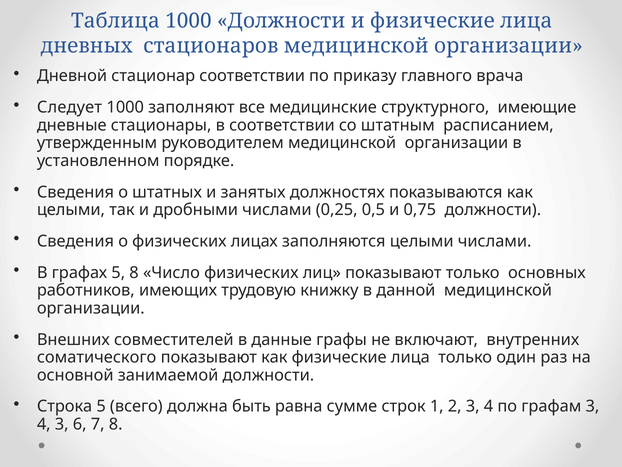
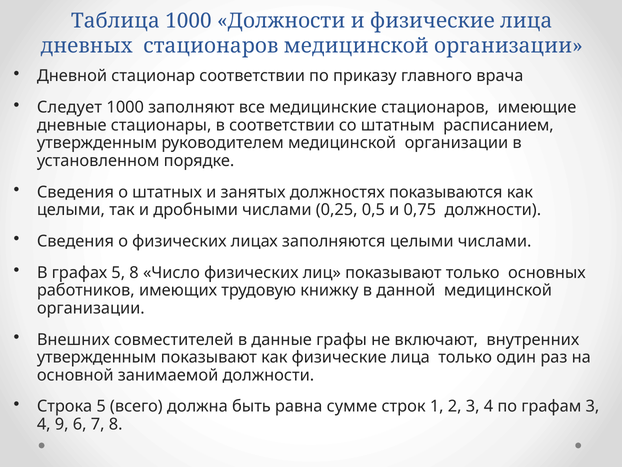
медицинские структурного: структурного -> стационаров
соматического at (97, 357): соматического -> утвержденным
4 3: 3 -> 9
